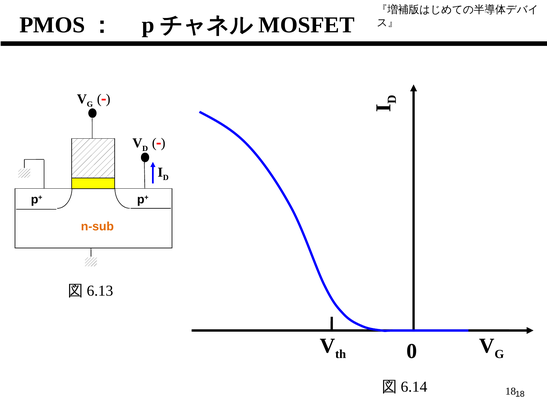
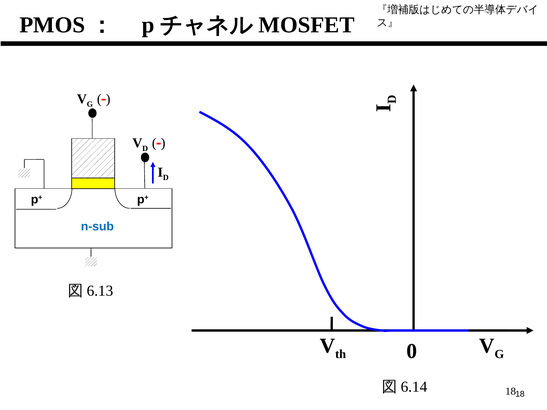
n-sub colour: orange -> blue
